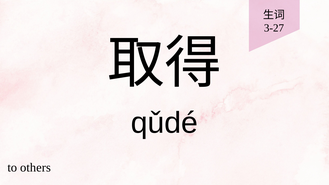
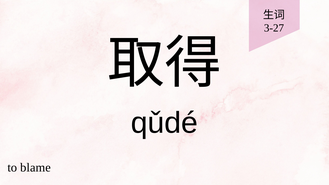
others: others -> blame
